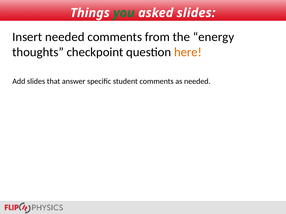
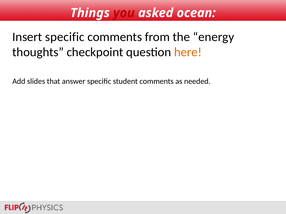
you colour: green -> red
asked slides: slides -> ocean
Insert needed: needed -> specific
